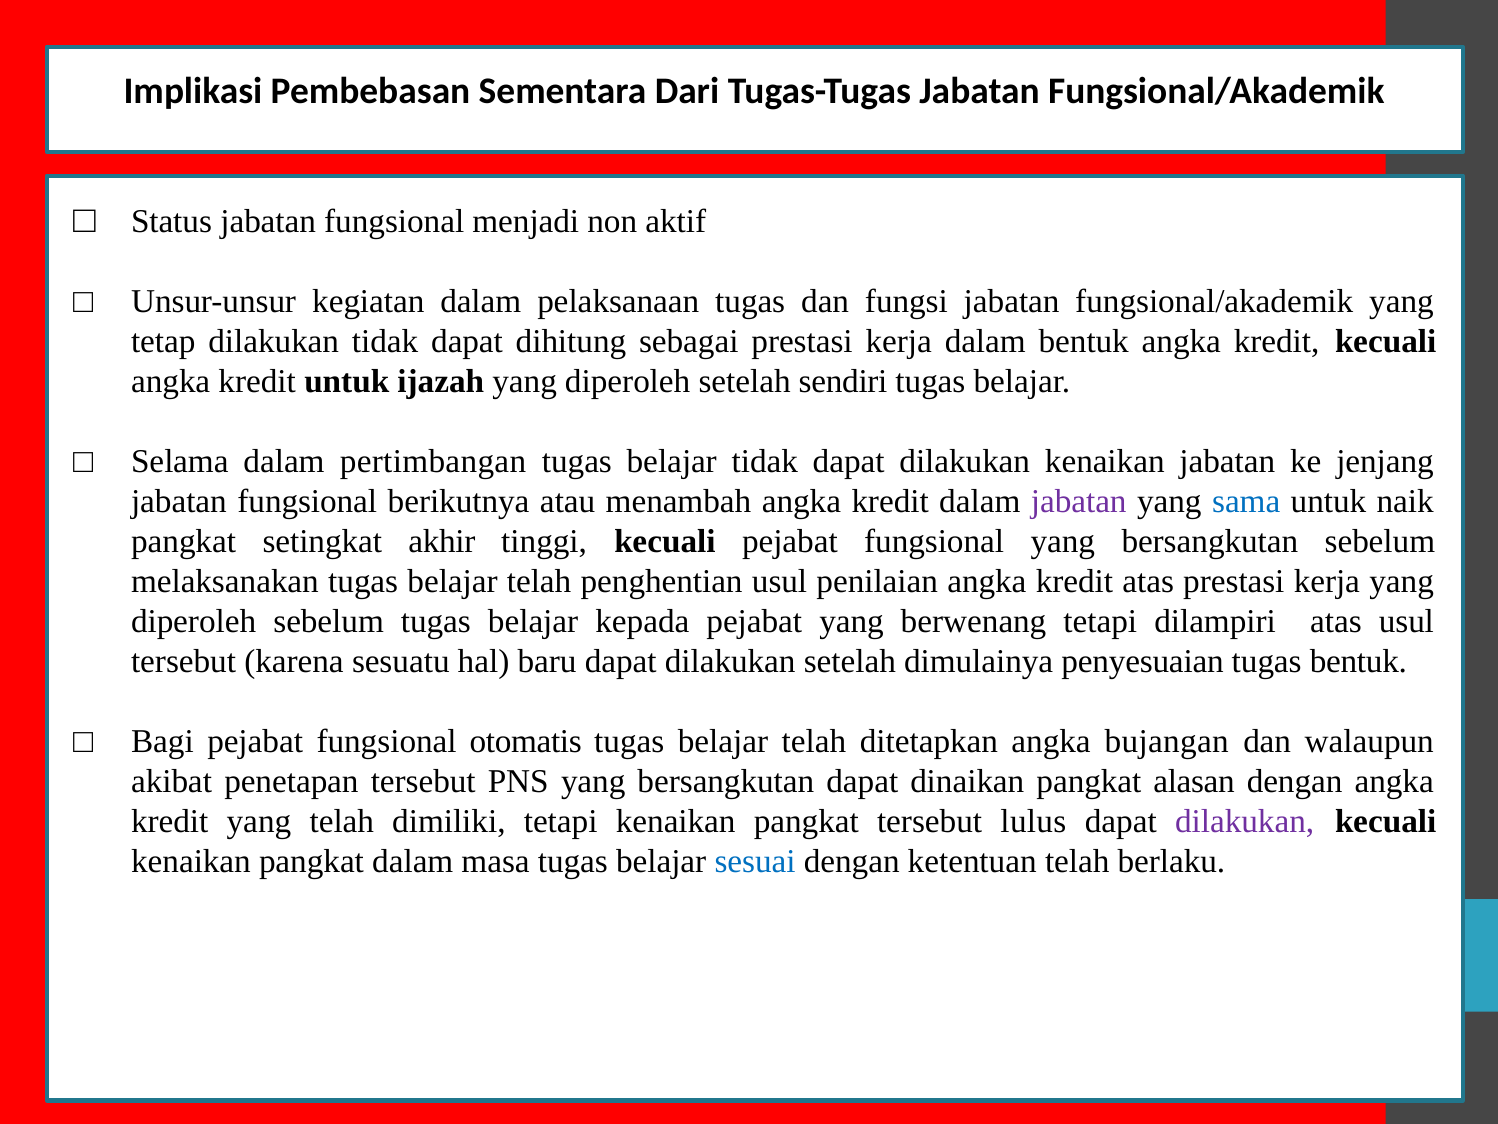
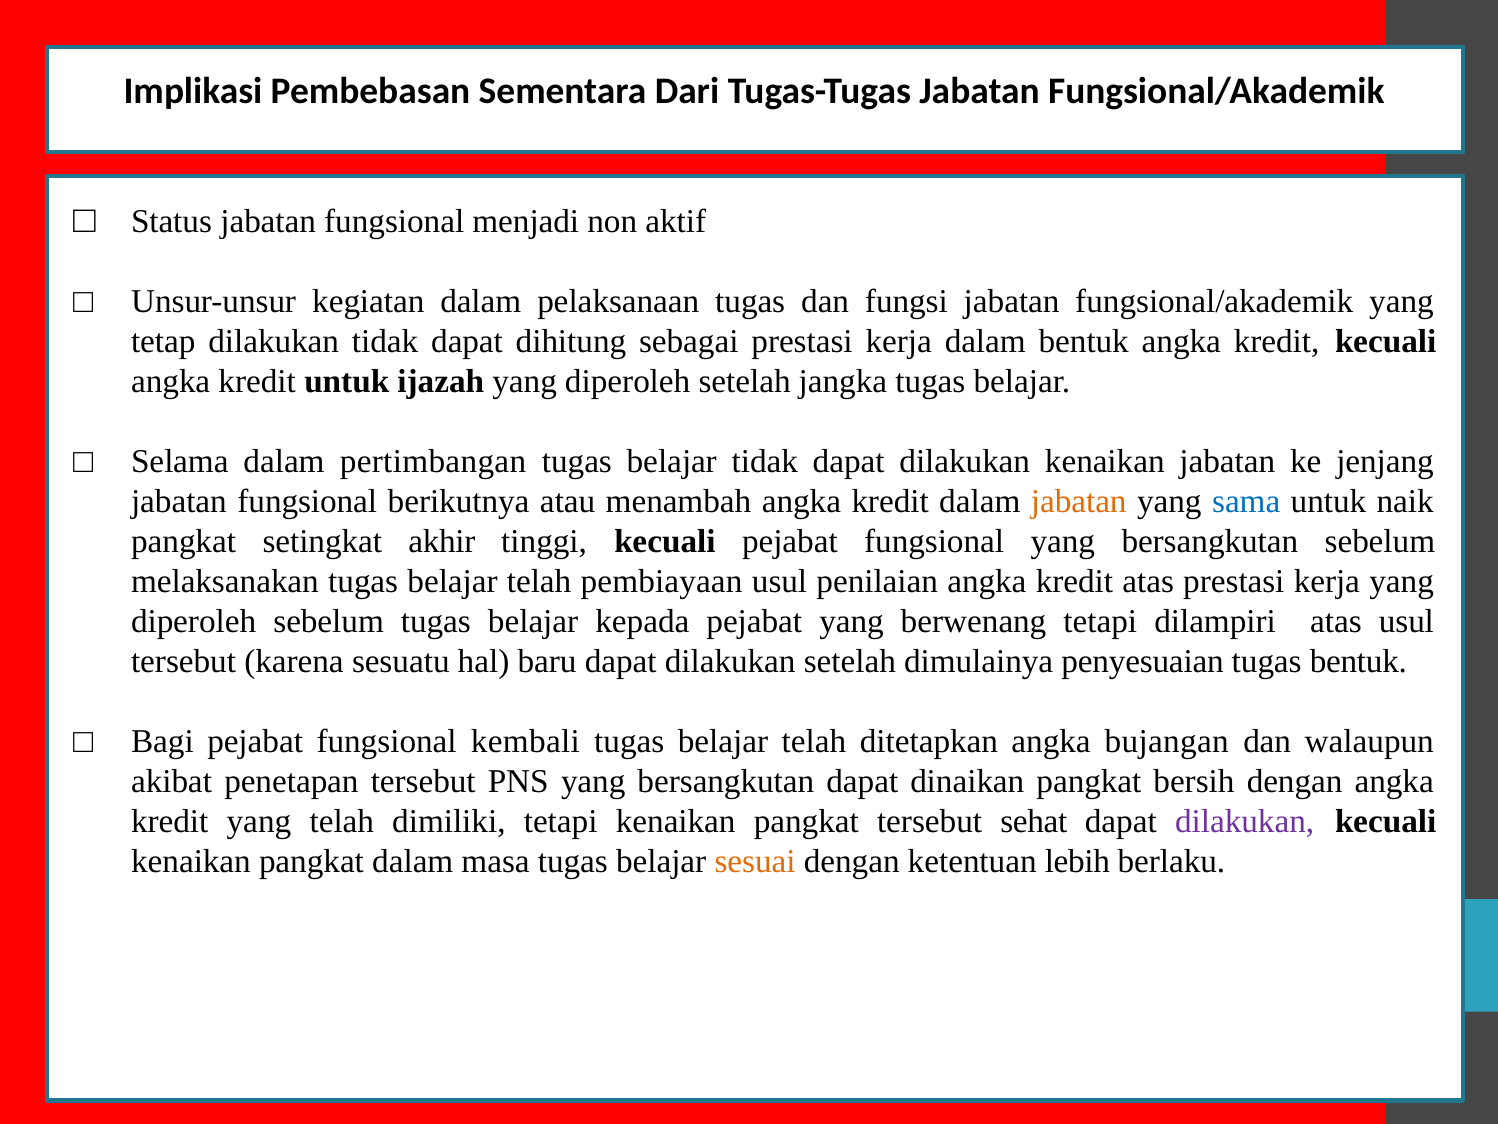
sendiri: sendiri -> jangka
jabatan at (1079, 501) colour: purple -> orange
penghentian: penghentian -> pembiayaan
otomatis: otomatis -> kembali
alasan: alasan -> bersih
lulus: lulus -> sehat
sesuai colour: blue -> orange
ketentuan telah: telah -> lebih
